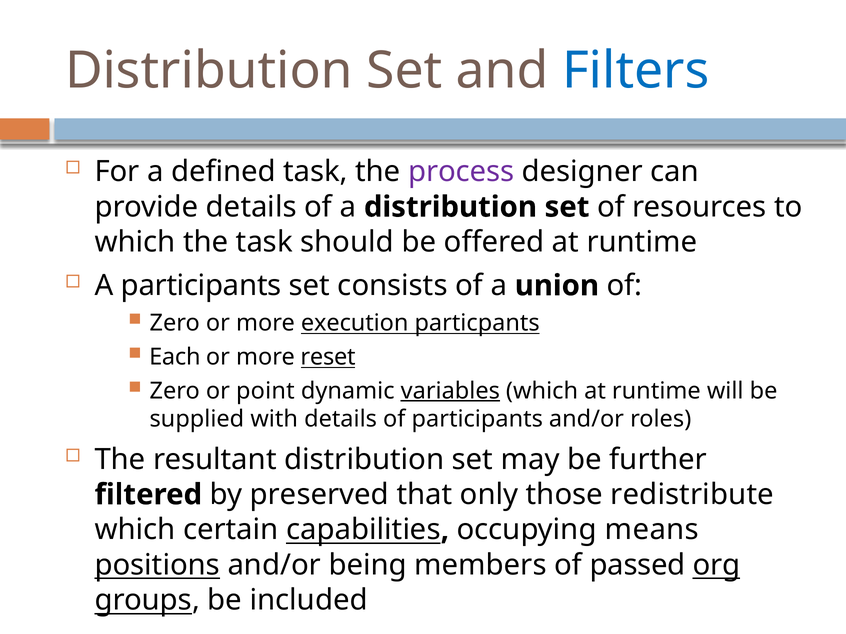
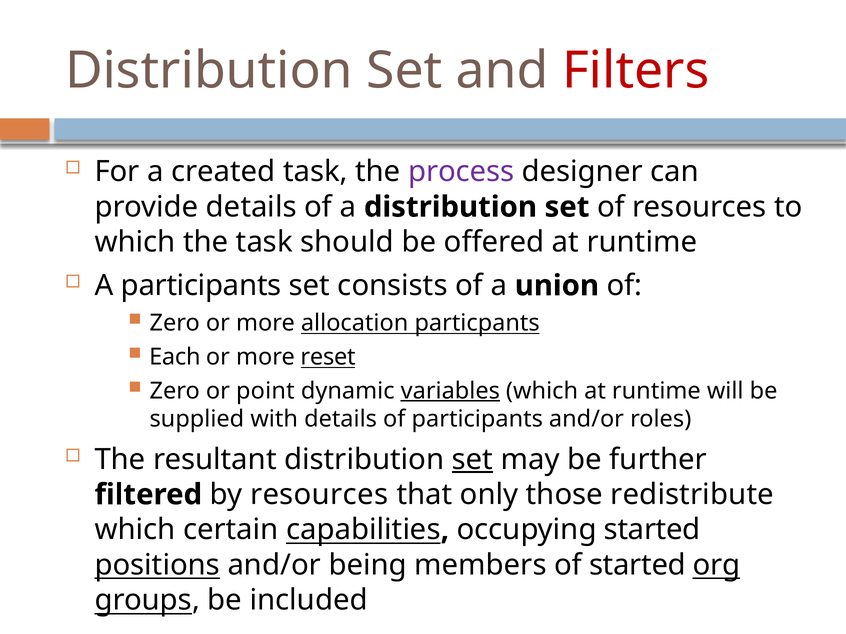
Filters colour: blue -> red
defined: defined -> created
execution: execution -> allocation
set at (472, 460) underline: none -> present
by preserved: preserved -> resources
occupying means: means -> started
of passed: passed -> started
